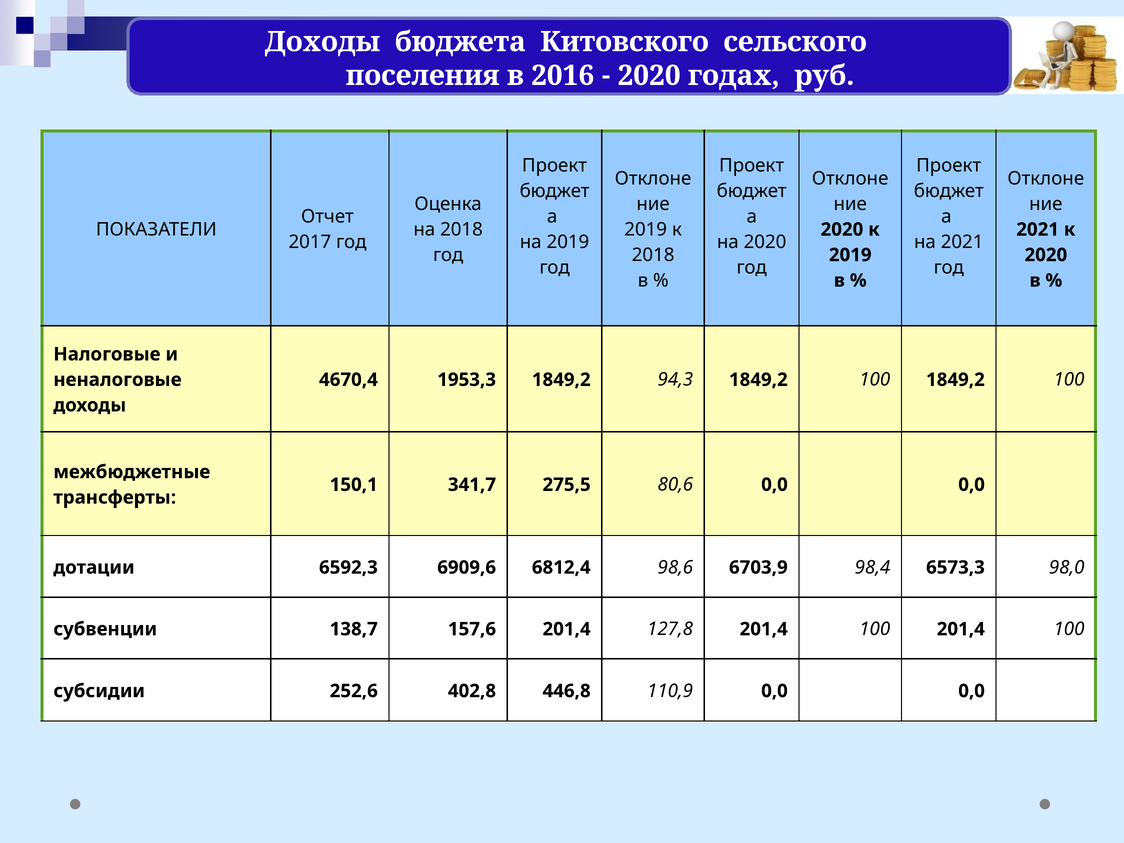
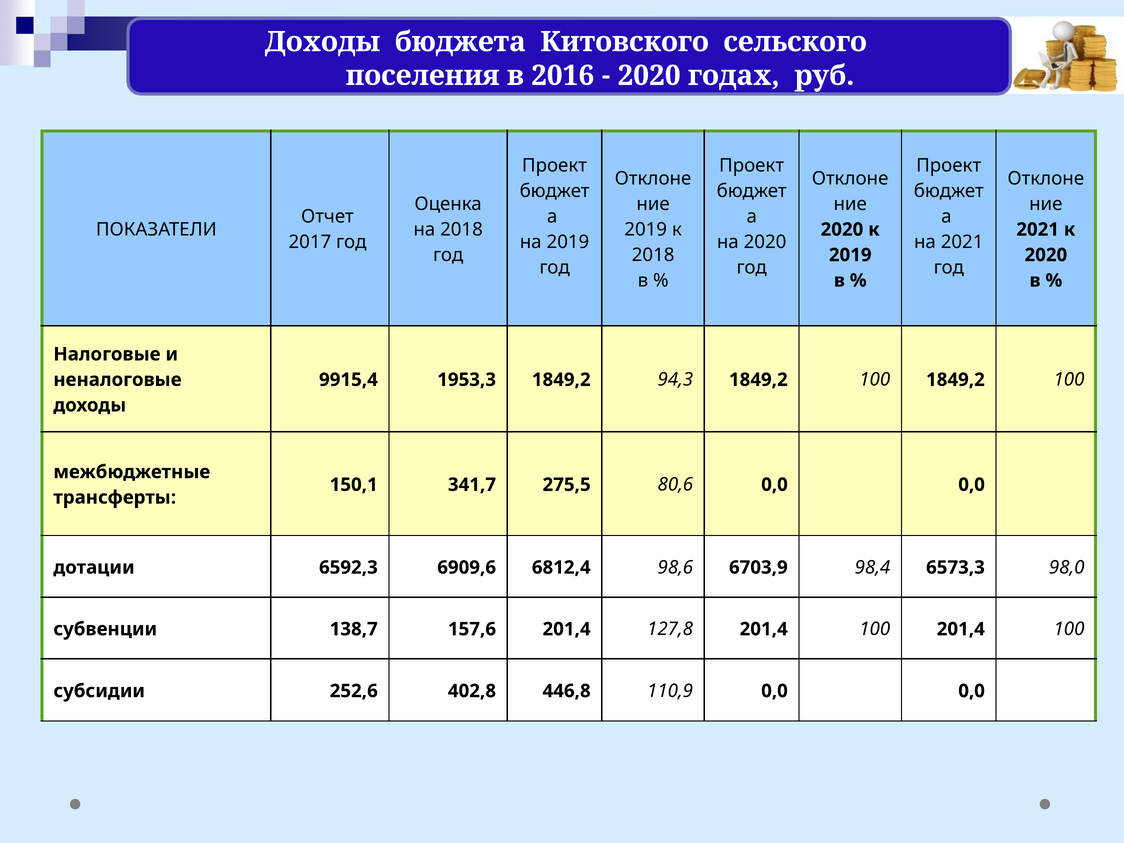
4670,4: 4670,4 -> 9915,4
